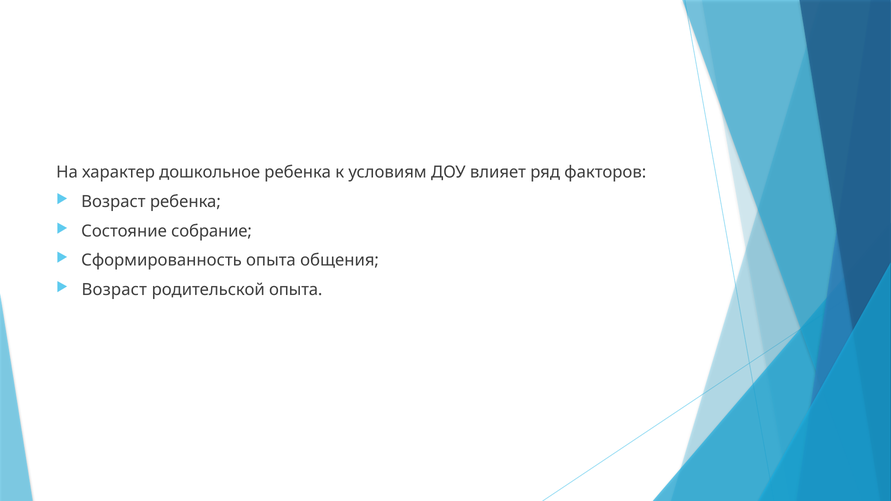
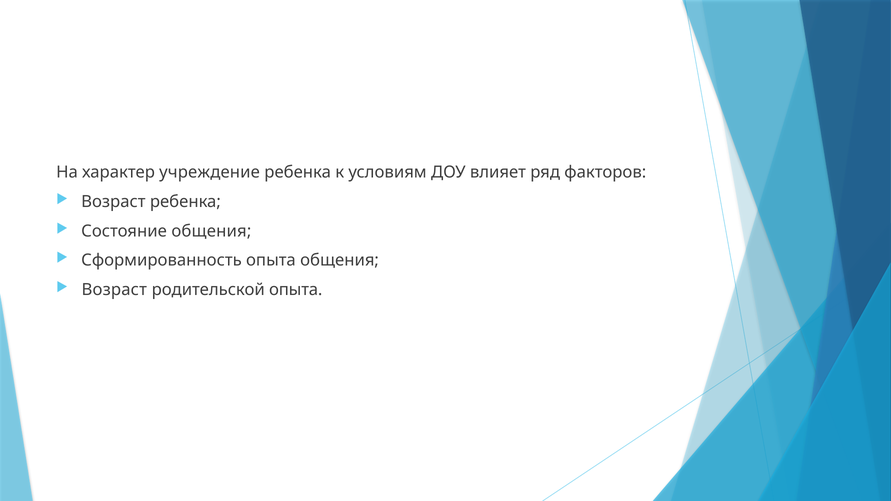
дошкольное: дошкольное -> учреждение
Состояние собрание: собрание -> общения
